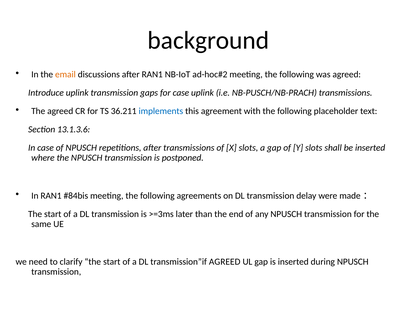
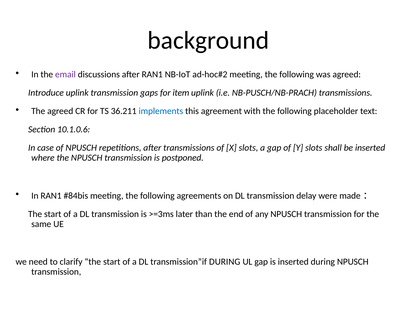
email colour: orange -> purple
for case: case -> item
13.1.3.6: 13.1.3.6 -> 10.1.0.6
transmission”if AGREED: AGREED -> DURING
